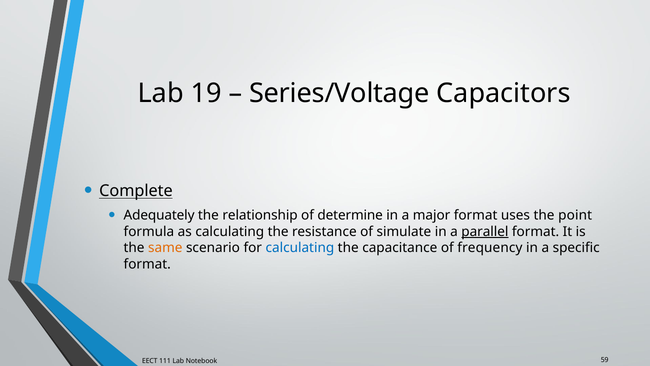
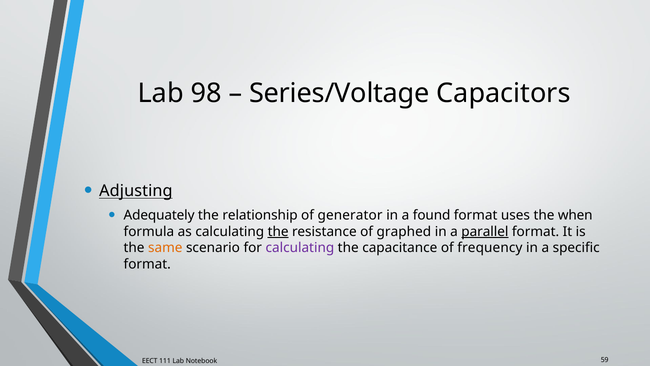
19: 19 -> 98
Complete: Complete -> Adjusting
determine: determine -> generator
major: major -> found
point: point -> when
the at (278, 231) underline: none -> present
simulate: simulate -> graphed
calculating at (300, 248) colour: blue -> purple
